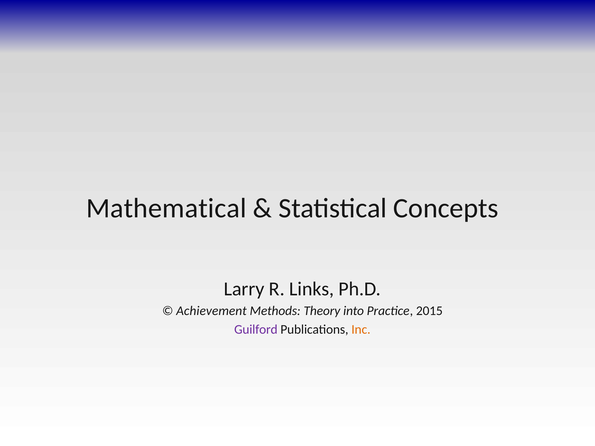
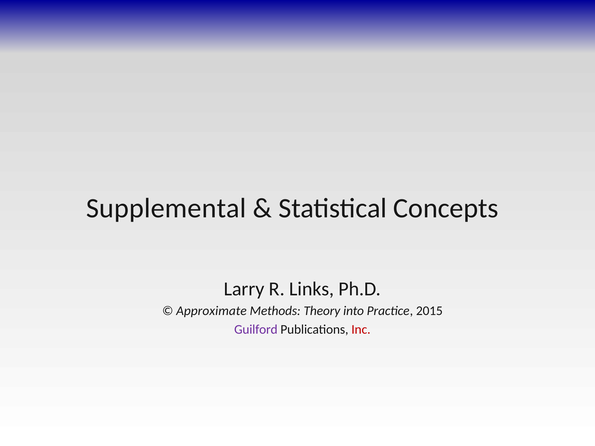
Mathematical: Mathematical -> Supplemental
Achievement: Achievement -> Approximate
Inc colour: orange -> red
